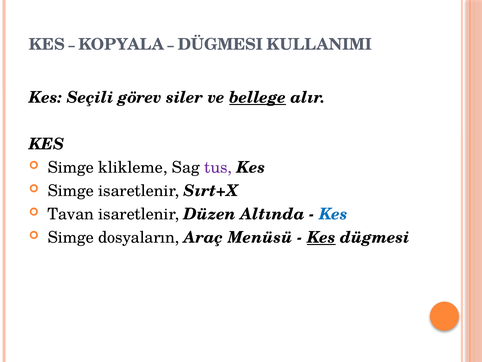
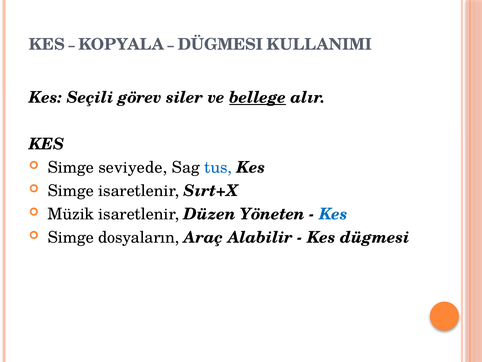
klikleme: klikleme -> seviyede
tus colour: purple -> blue
Tavan: Tavan -> Müzik
Altında: Altında -> Yöneten
Menüsü: Menüsü -> Alabilir
Kes at (321, 237) underline: present -> none
